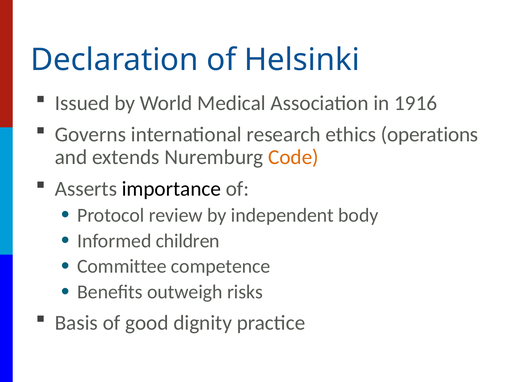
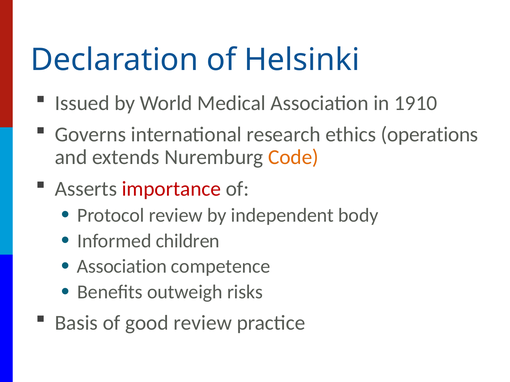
1916: 1916 -> 1910
importance colour: black -> red
Committee at (122, 267): Committee -> Association
good dignity: dignity -> review
